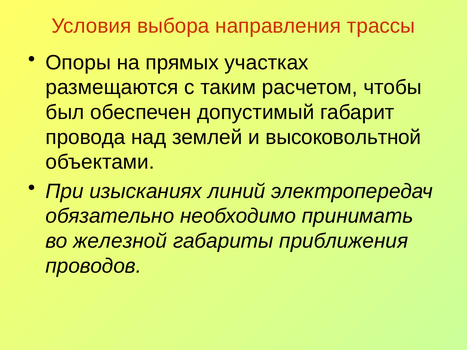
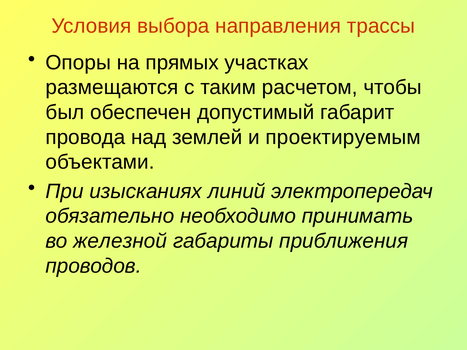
высоковольтной: высоковольтной -> проектируемым
